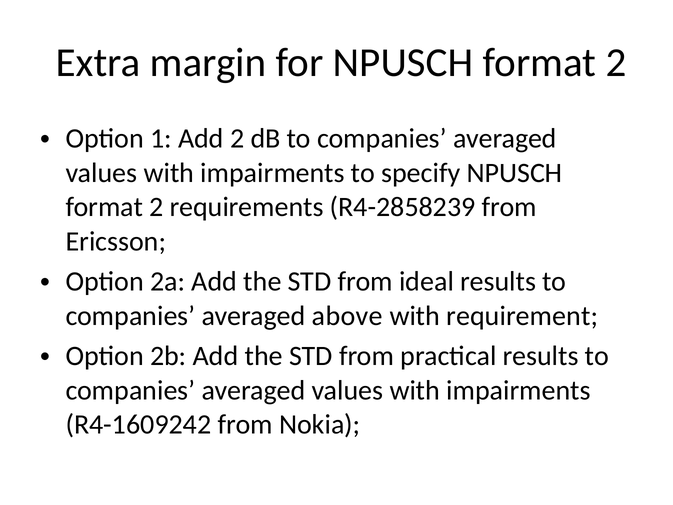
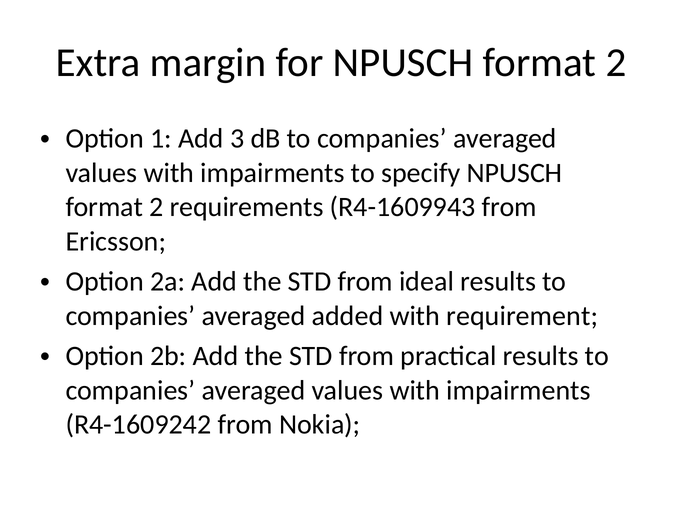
Add 2: 2 -> 3
R4-2858239: R4-2858239 -> R4-1609943
above: above -> added
